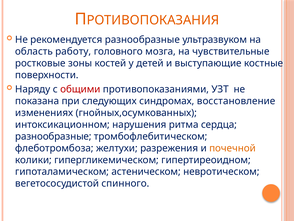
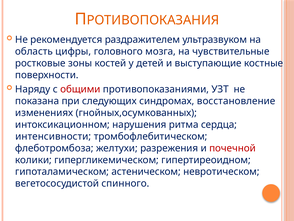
рекомендуется разнообразные: разнообразные -> раздражителем
работу: работу -> цифры
разнообразные at (53, 136): разнообразные -> интенсивности
почечной colour: orange -> red
